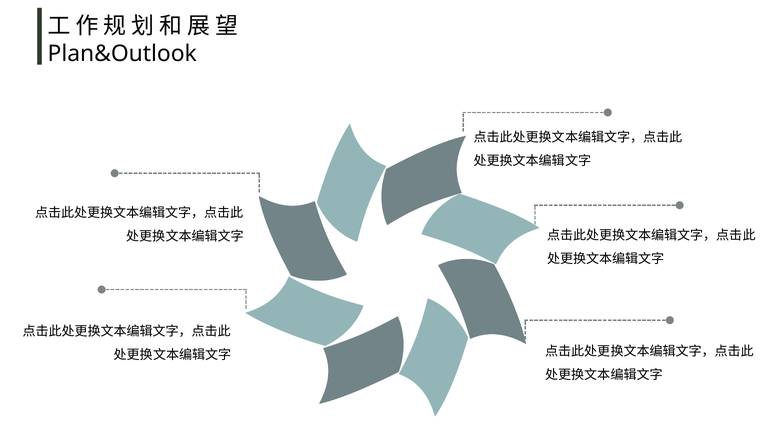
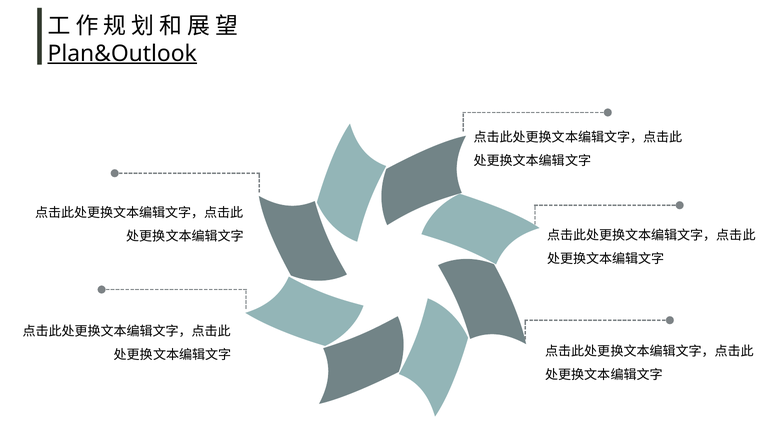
Plan&Outlook underline: none -> present
